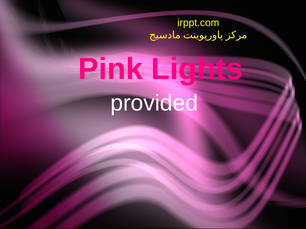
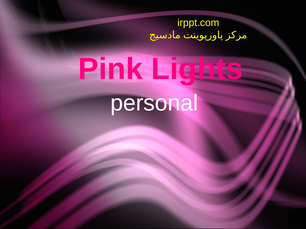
provided: provided -> personal
